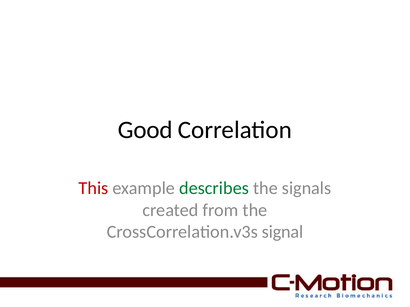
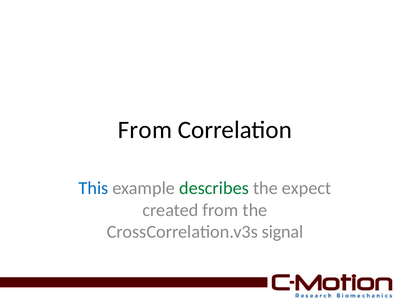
Good at (145, 130): Good -> From
This colour: red -> blue
signals: signals -> expect
